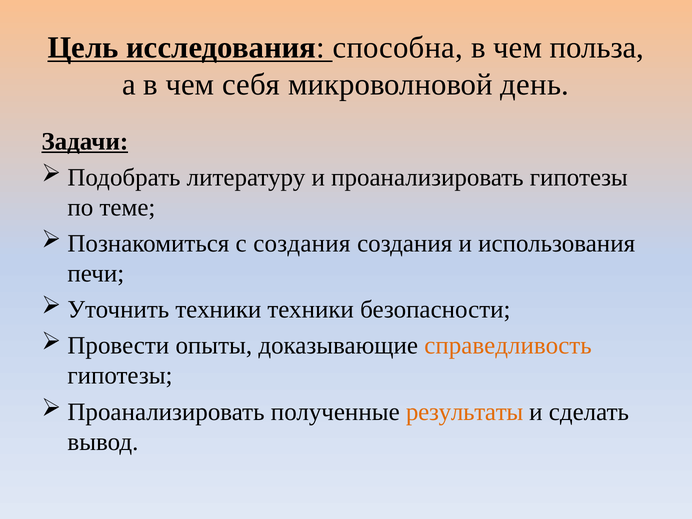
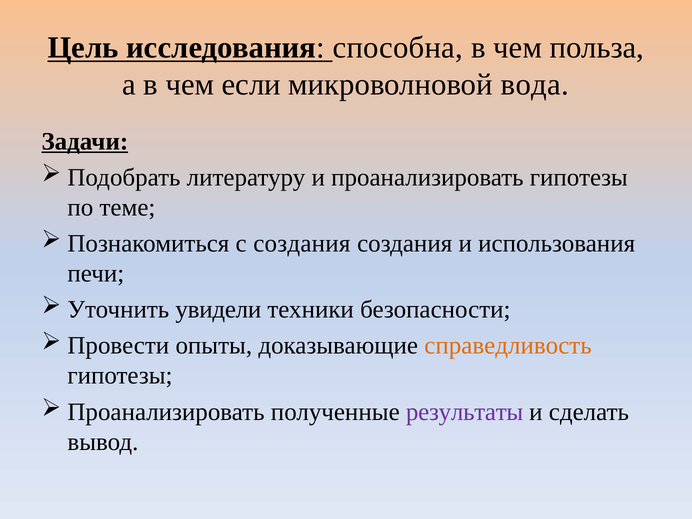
себя: себя -> если
день: день -> вода
техники at (218, 310): техники -> увидели
результаты colour: orange -> purple
